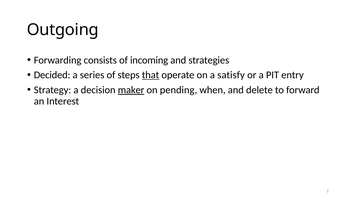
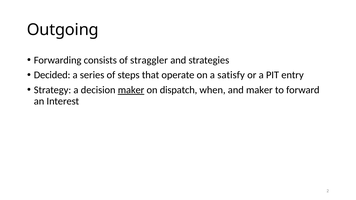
incoming: incoming -> straggler
that underline: present -> none
pending: pending -> dispatch
and delete: delete -> maker
